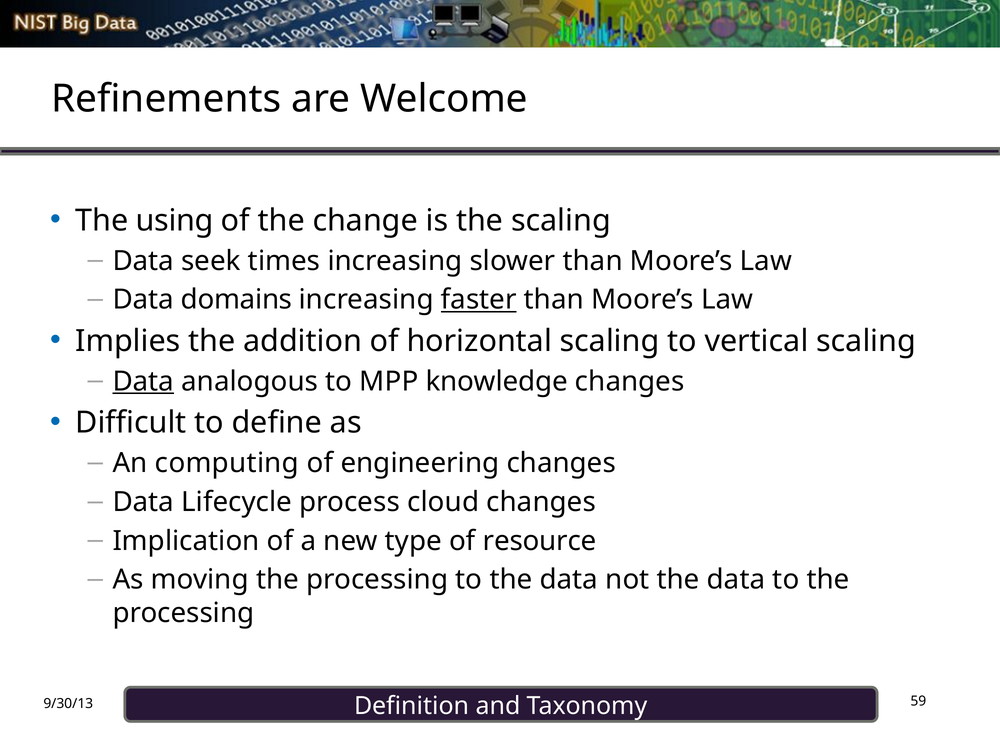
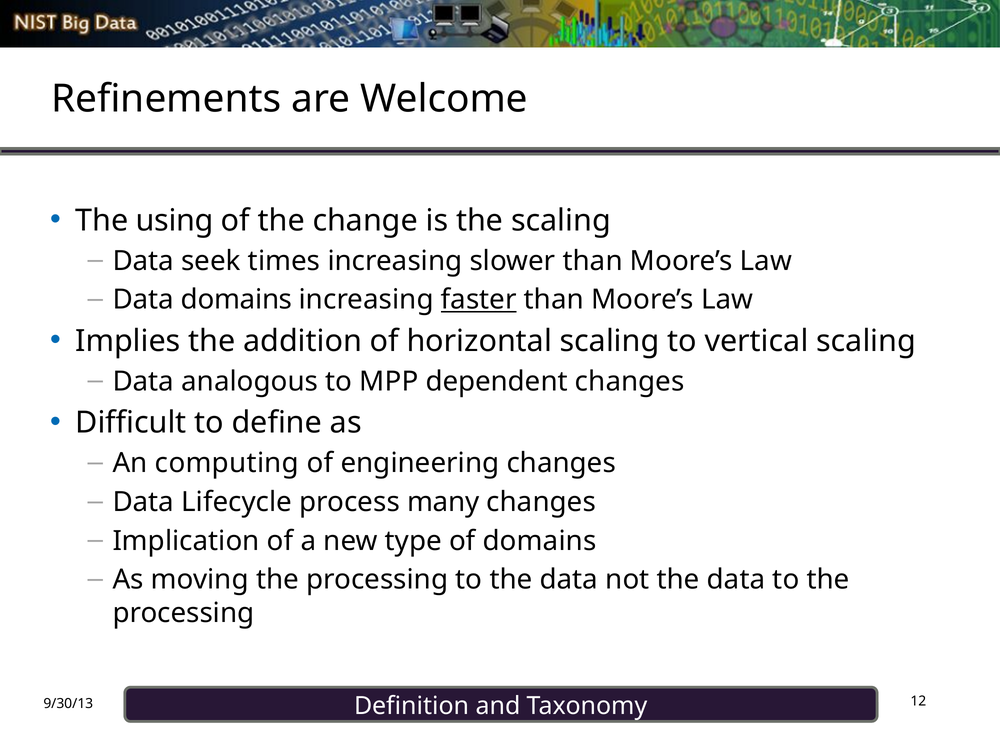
Data at (143, 381) underline: present -> none
knowledge: knowledge -> dependent
cloud: cloud -> many
of resource: resource -> domains
59: 59 -> 12
